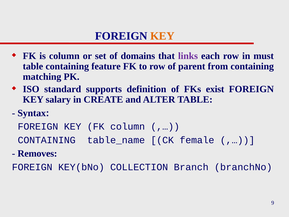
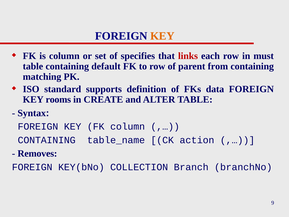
domains: domains -> specifies
links colour: purple -> red
feature: feature -> default
exist: exist -> data
salary: salary -> rooms
female: female -> action
